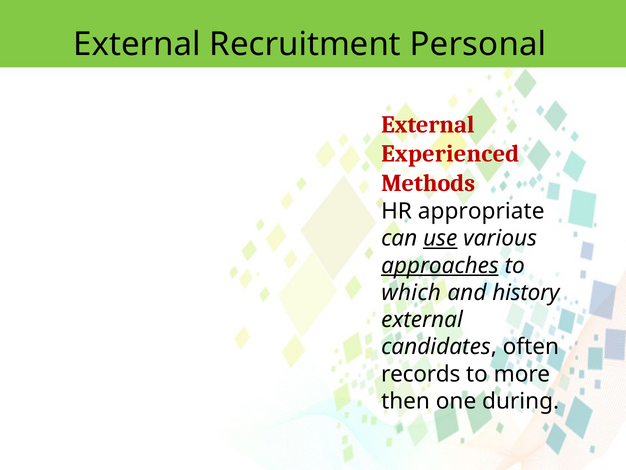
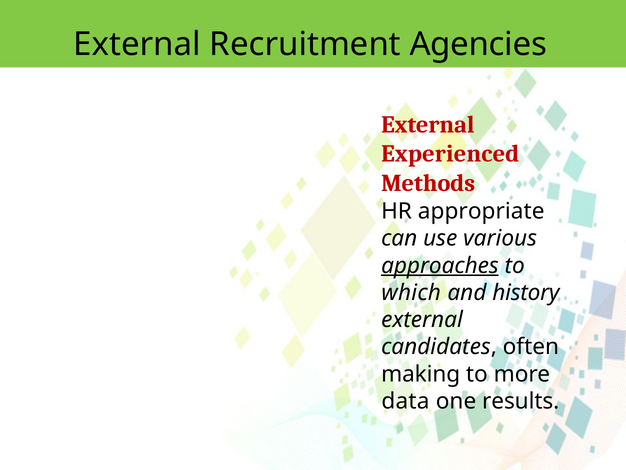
Personal: Personal -> Agencies
use underline: present -> none
records: records -> making
then: then -> data
during: during -> results
